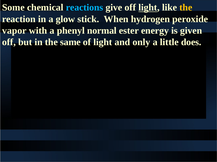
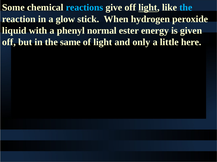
the at (186, 8) colour: yellow -> light blue
vapor: vapor -> liquid
does: does -> here
